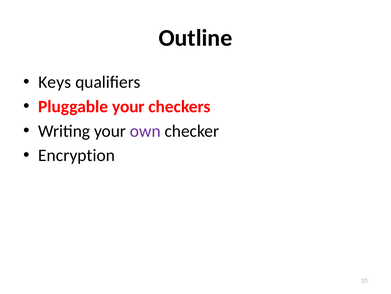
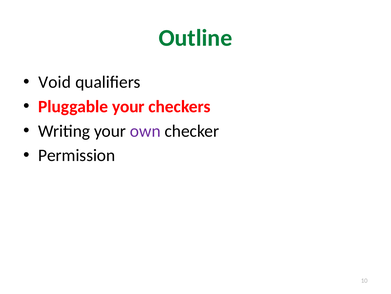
Outline colour: black -> green
Keys: Keys -> Void
Encryption: Encryption -> Permission
